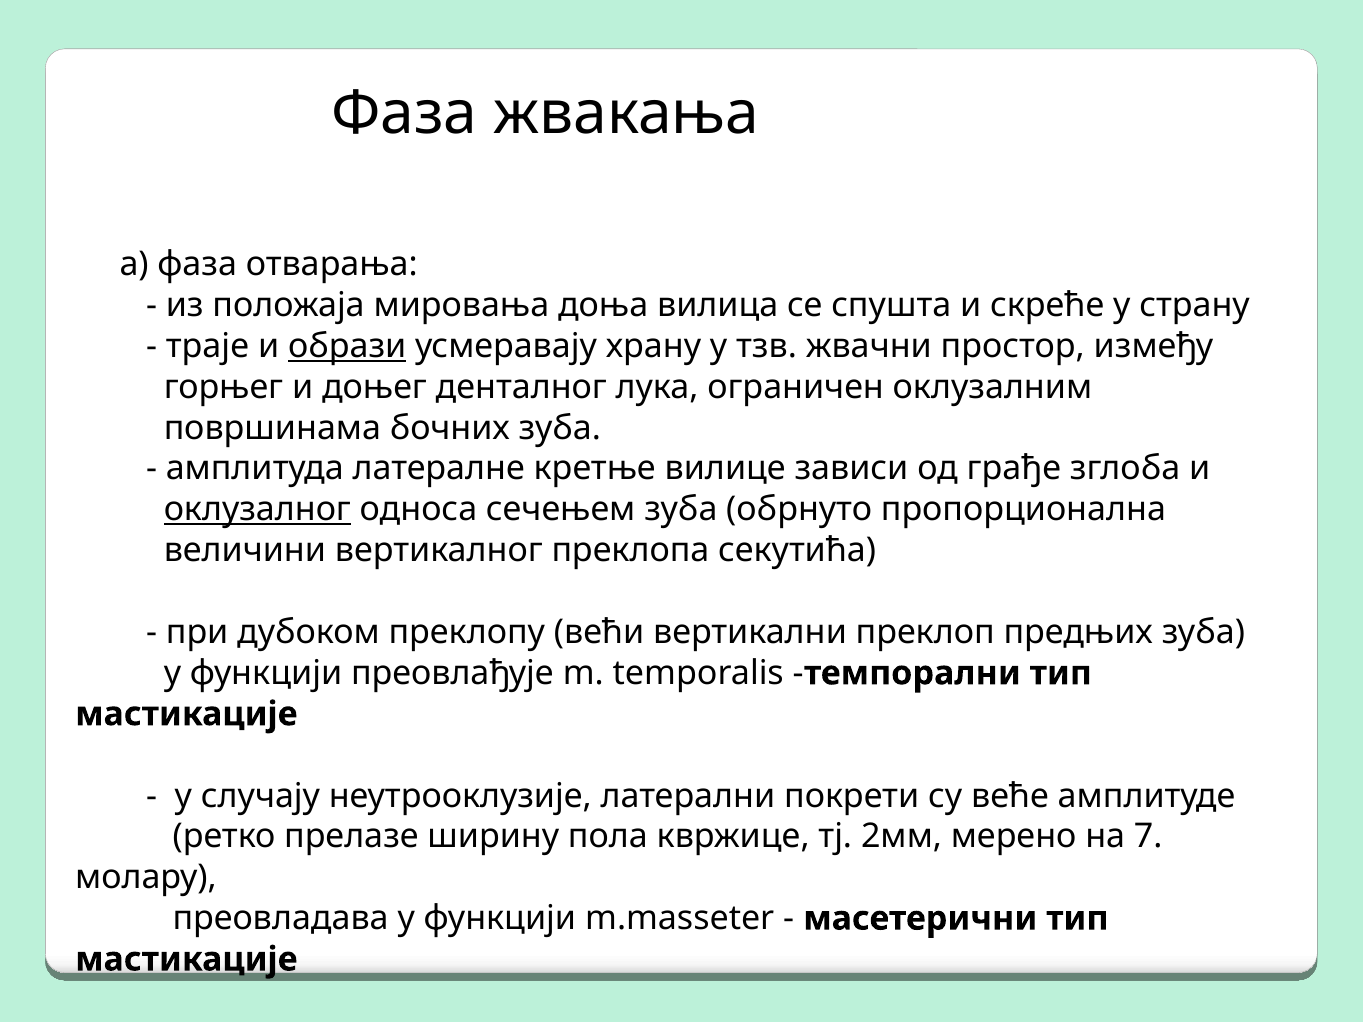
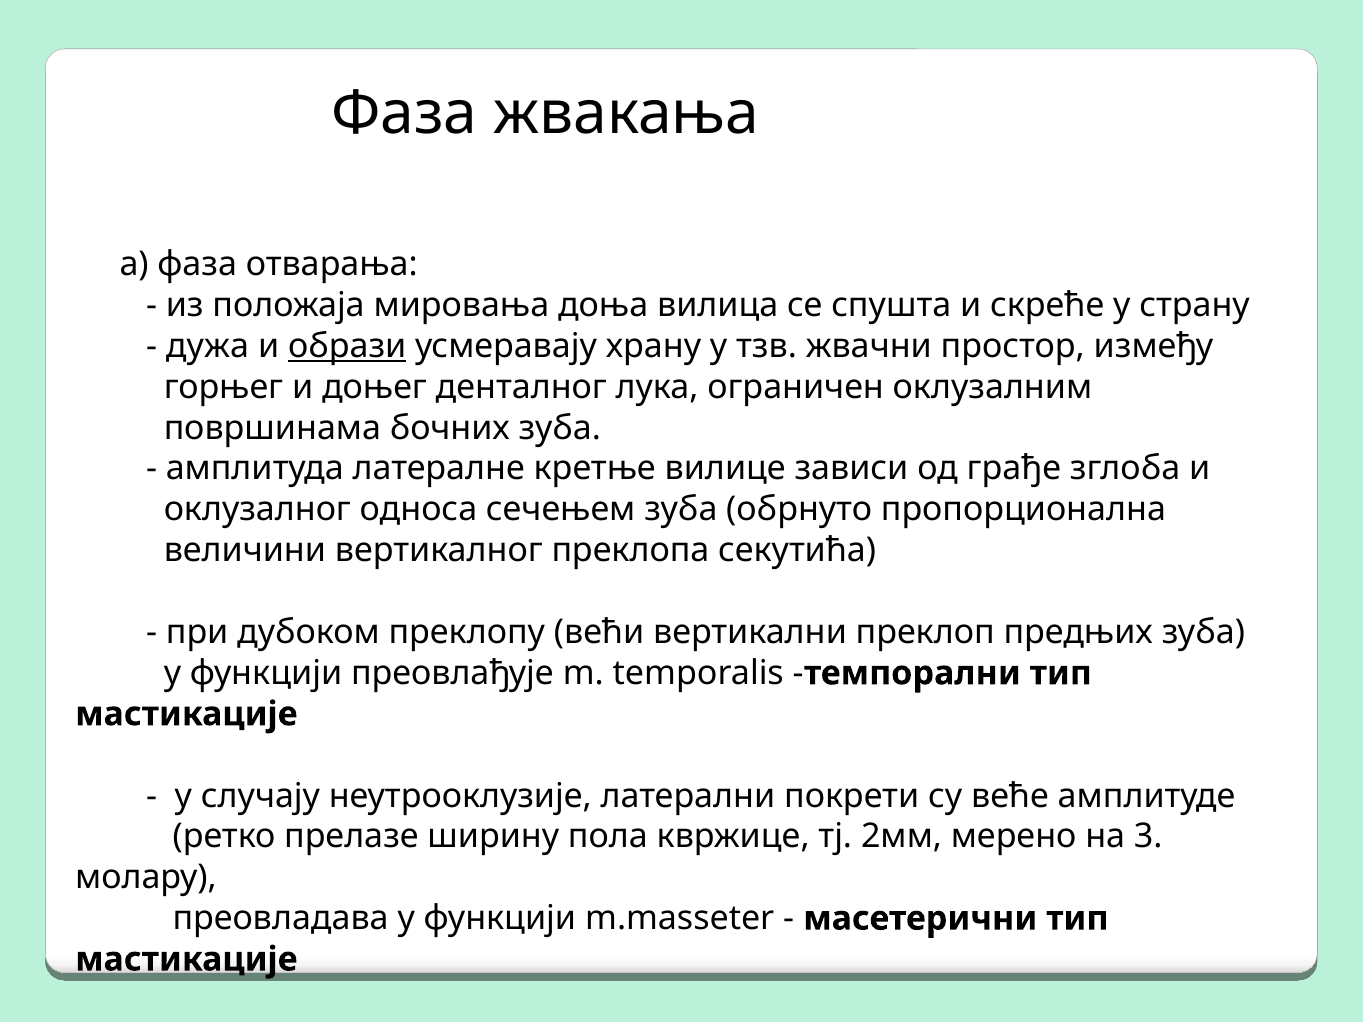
траје: траје -> дужа
оклузалног underline: present -> none
7: 7 -> 3
